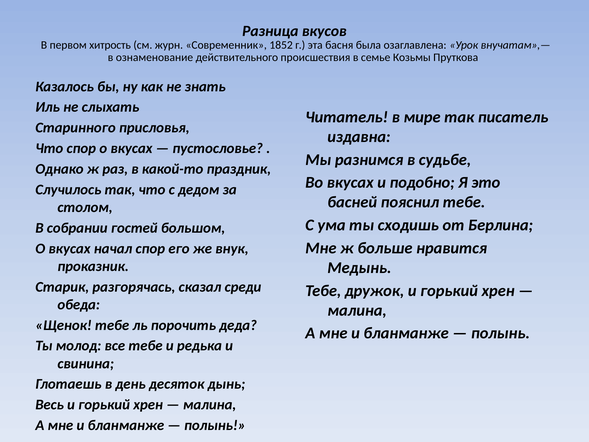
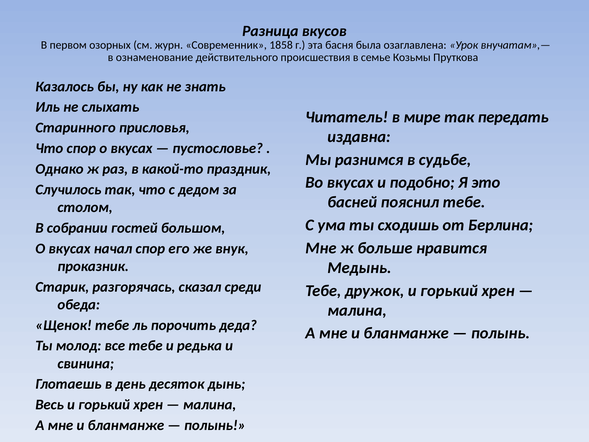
хитрость: хитрость -> озорных
1852: 1852 -> 1858
писатель: писатель -> передать
